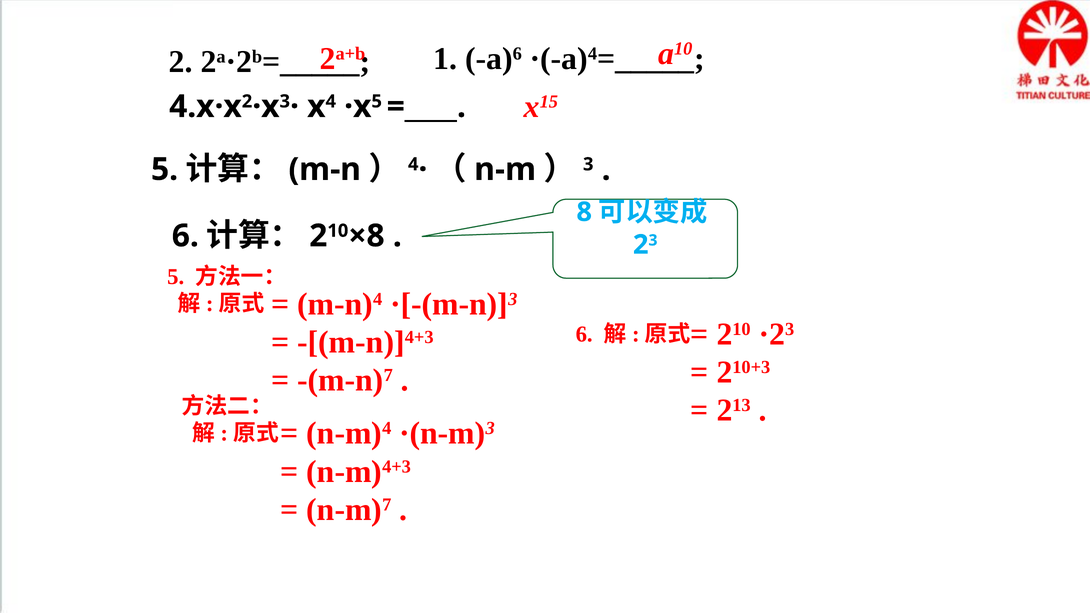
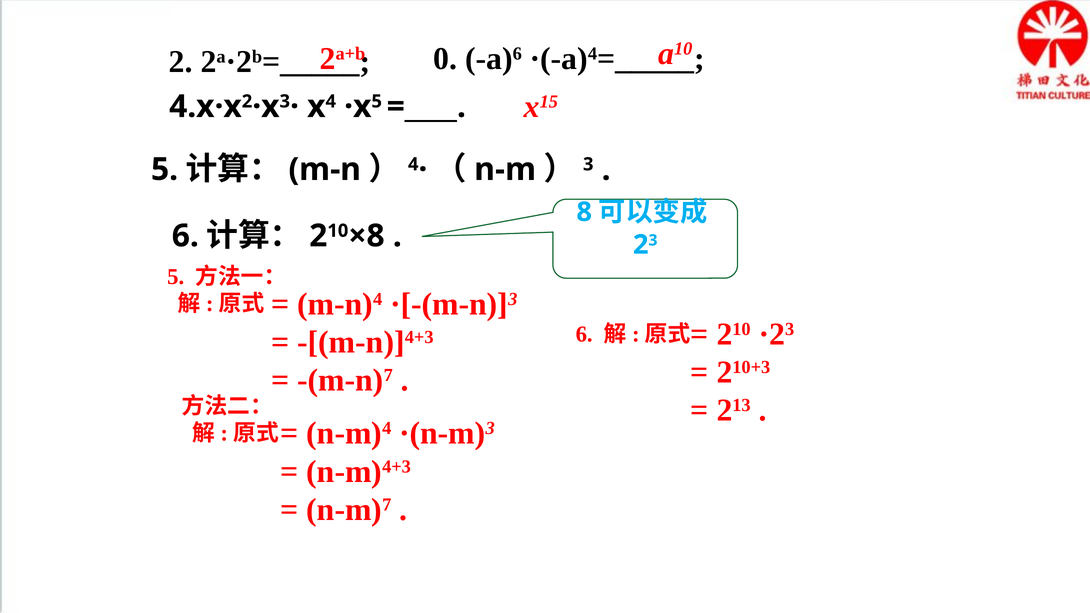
1: 1 -> 0
